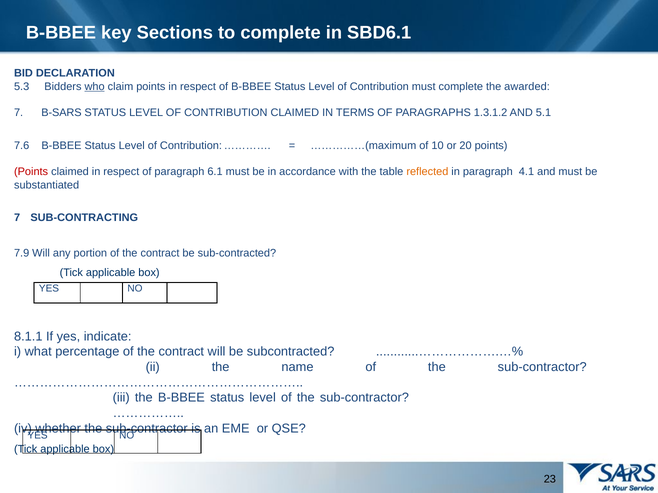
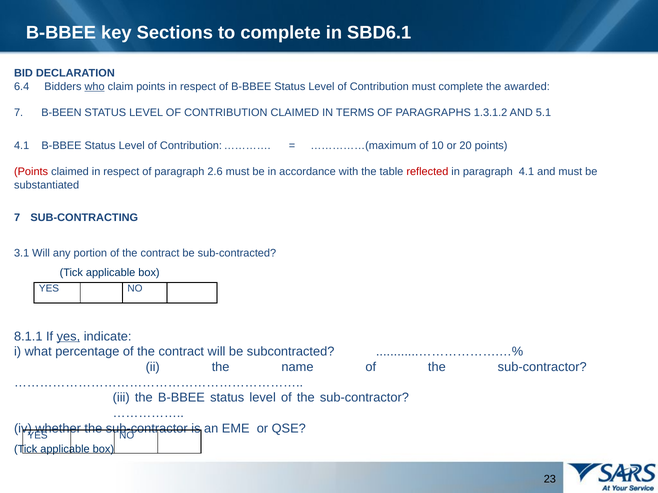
5.3: 5.3 -> 6.4
B-SARS: B-SARS -> B-BEEN
7.6 at (22, 146): 7.6 -> 4.1
6.1: 6.1 -> 2.6
reflected colour: orange -> red
7.9: 7.9 -> 3.1
yes at (68, 337) underline: none -> present
